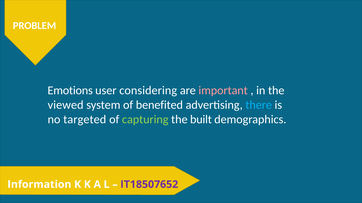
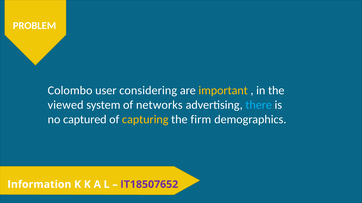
Emotions: Emotions -> Colombo
important colour: pink -> yellow
benefited: benefited -> networks
targeted: targeted -> captured
capturing colour: light green -> yellow
built: built -> firm
